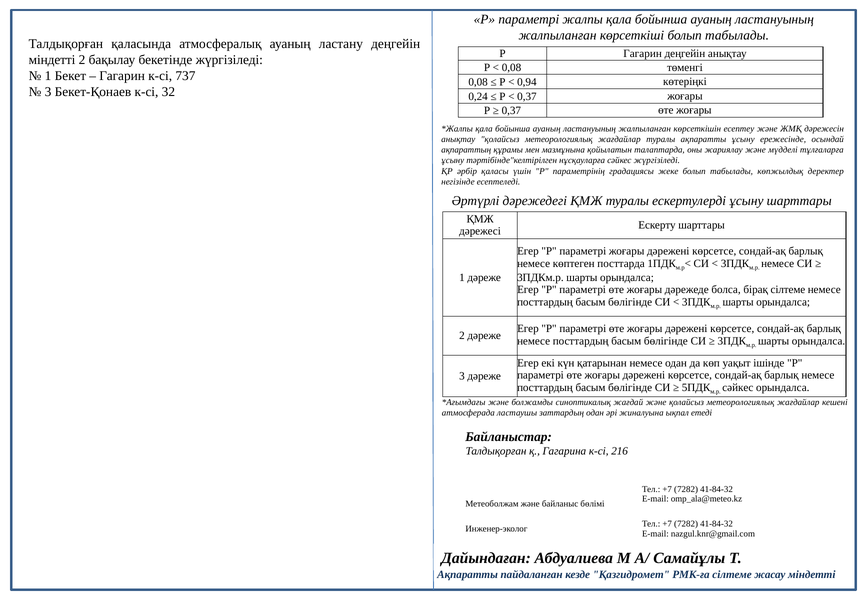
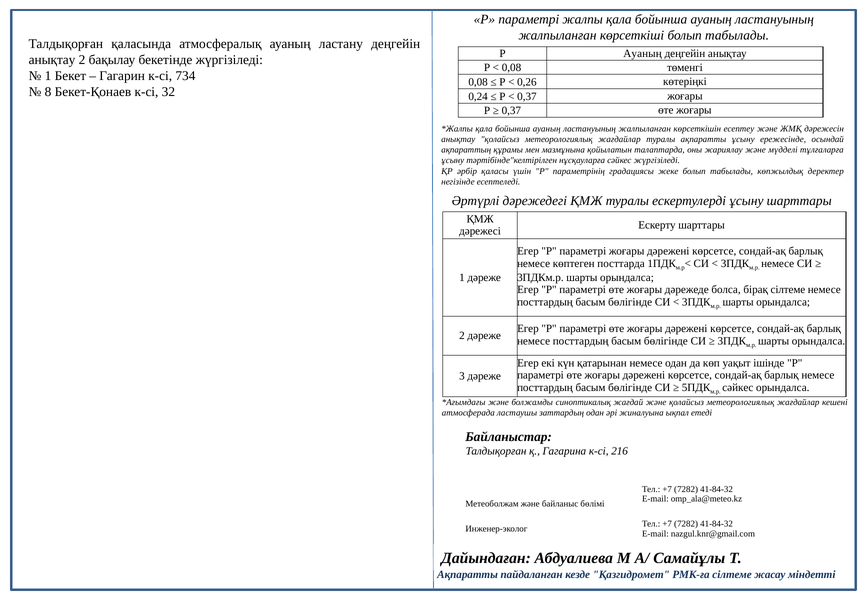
Р Гагарин: Гагарин -> Ауаның
міндетті at (52, 60): міндетті -> анықтау
737: 737 -> 734
0,94: 0,94 -> 0,26
3 at (48, 92): 3 -> 8
